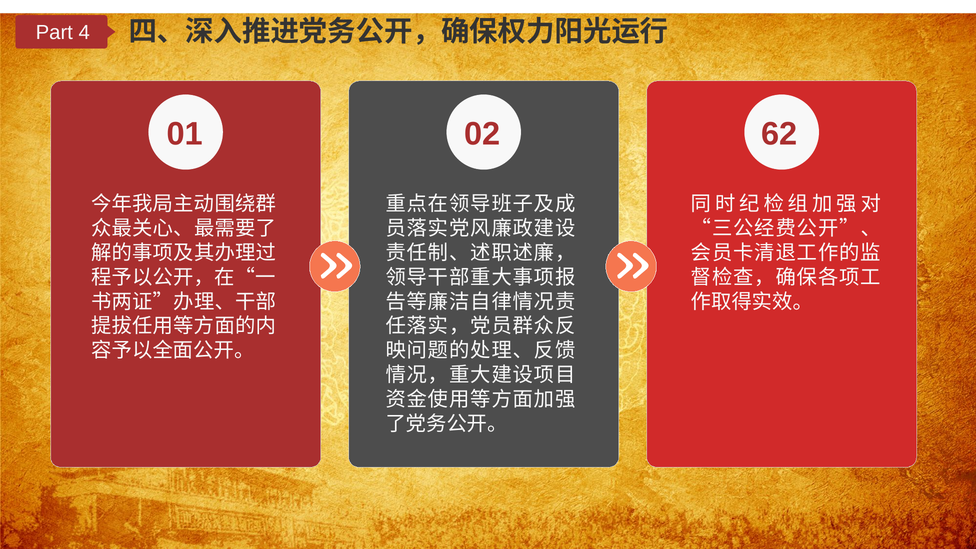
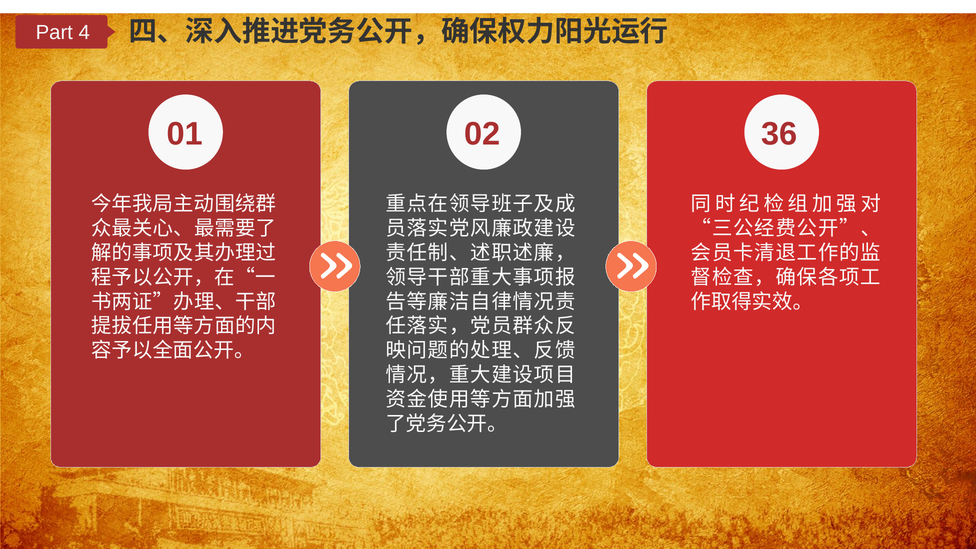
62: 62 -> 36
